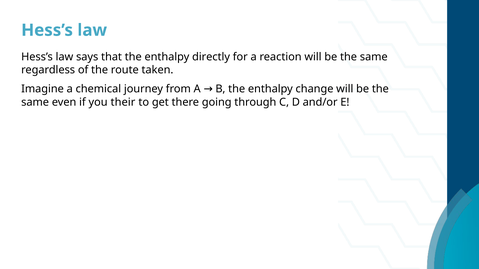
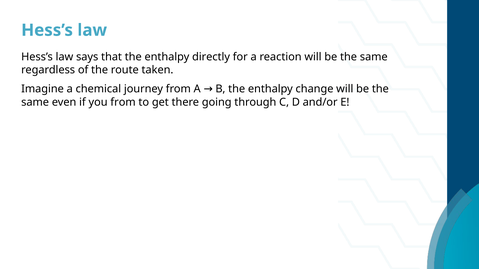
you their: their -> from
